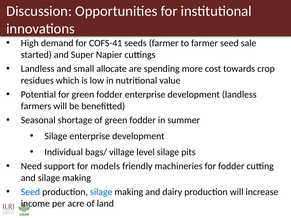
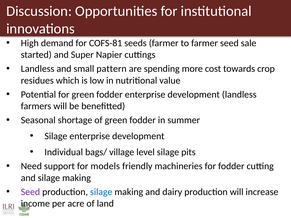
COFS-41: COFS-41 -> COFS-81
allocate: allocate -> pattern
Seed at (30, 192) colour: blue -> purple
